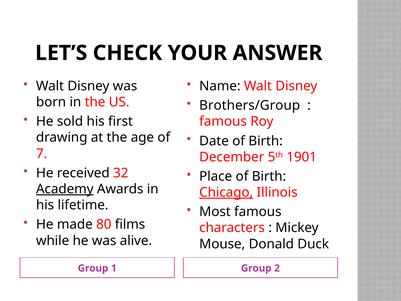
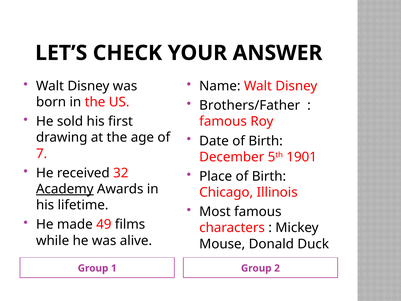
Brothers/Group: Brothers/Group -> Brothers/Father
Chicago underline: present -> none
80: 80 -> 49
